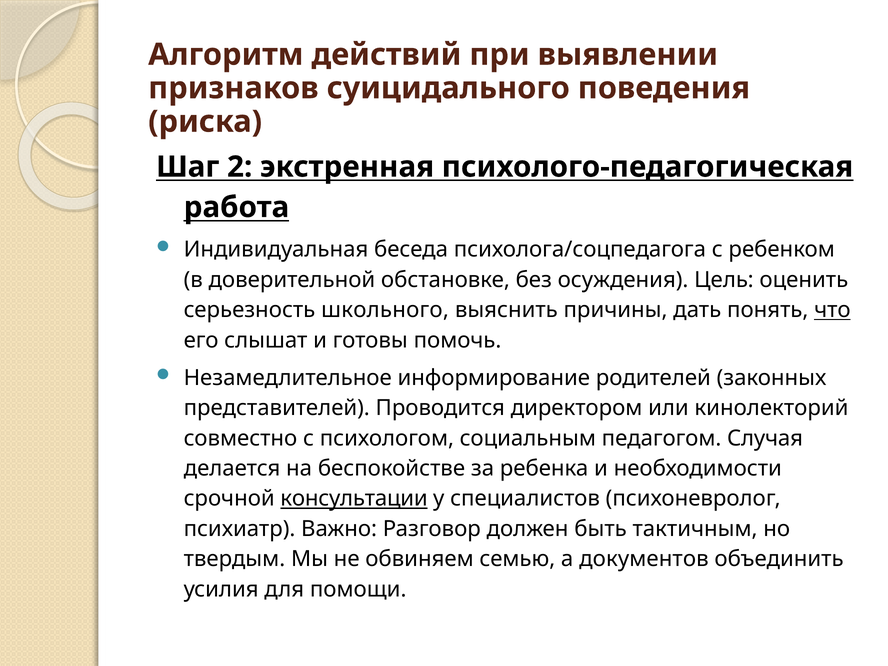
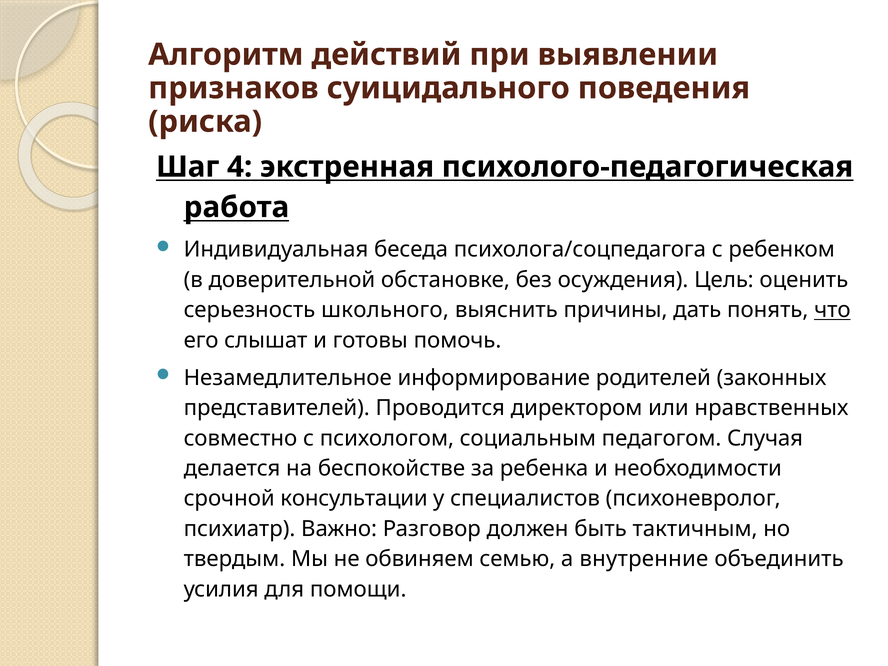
2: 2 -> 4
кинолекторий: кинолекторий -> нравственных
консультации underline: present -> none
документов: документов -> внутренние
